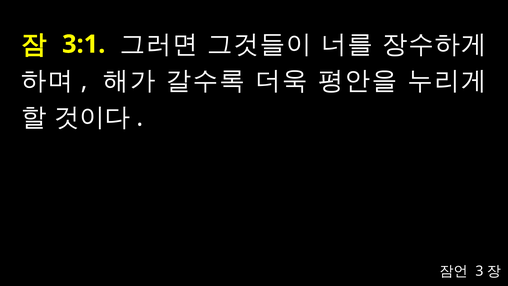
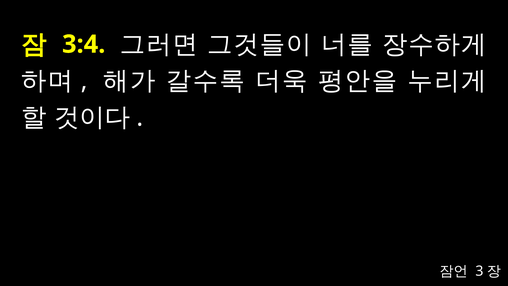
3:1: 3:1 -> 3:4
